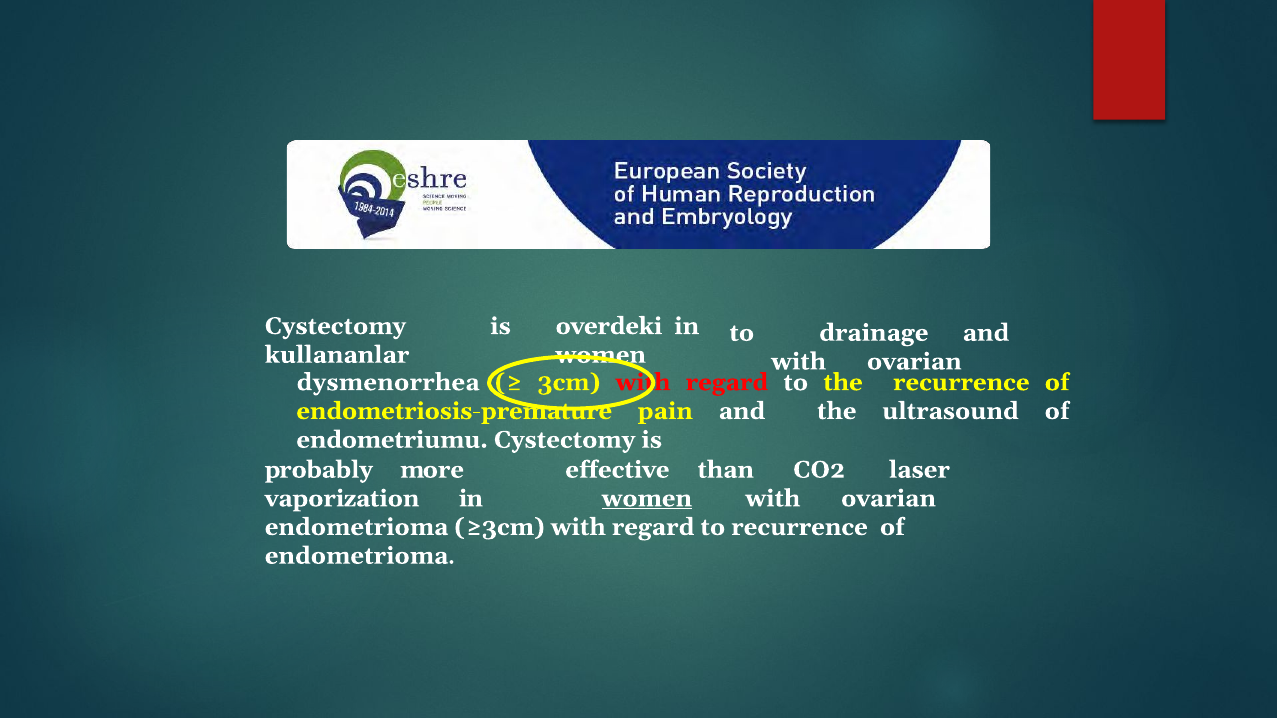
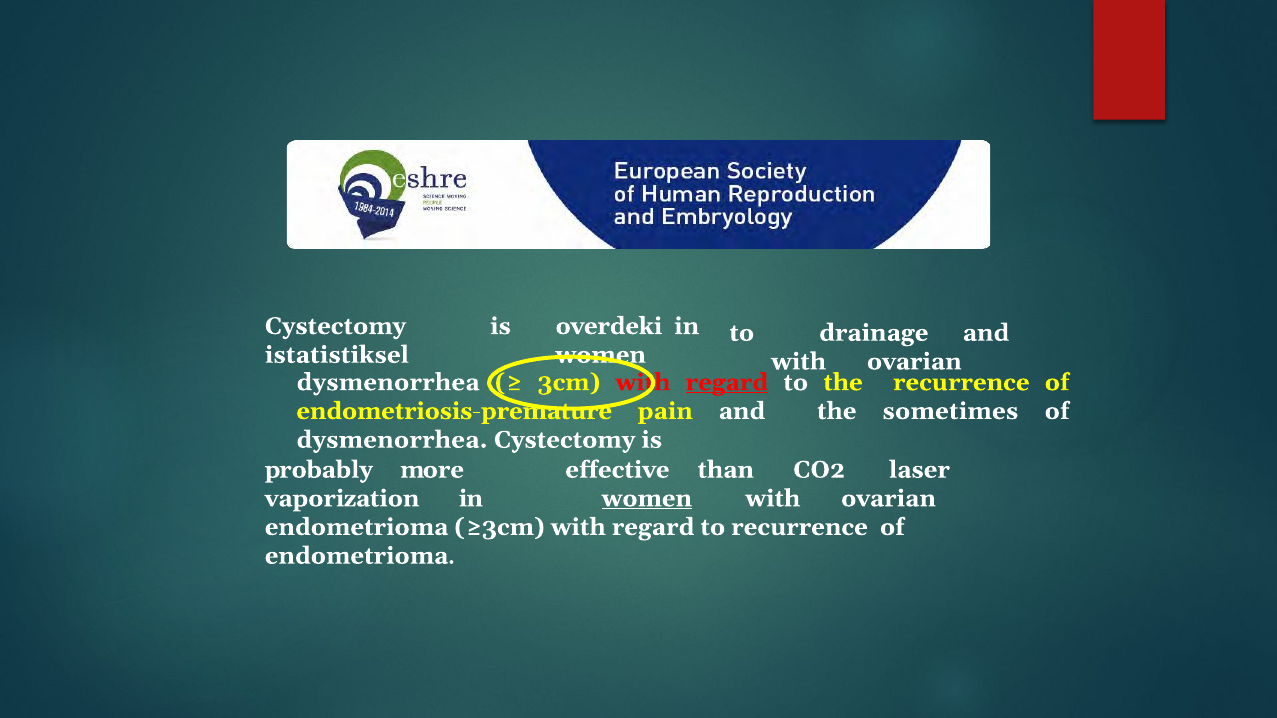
kullananlar: kullananlar -> istatistiksel
regard at (727, 383) underline: none -> present
ultrasound: ultrasound -> sometimes
endometriumu at (392, 440): endometriumu -> dysmenorrhea
